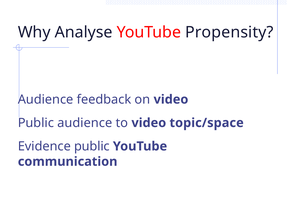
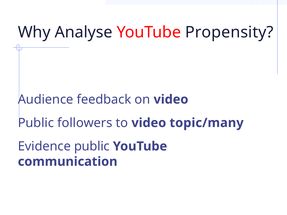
Public audience: audience -> followers
topic/space: topic/space -> topic/many
